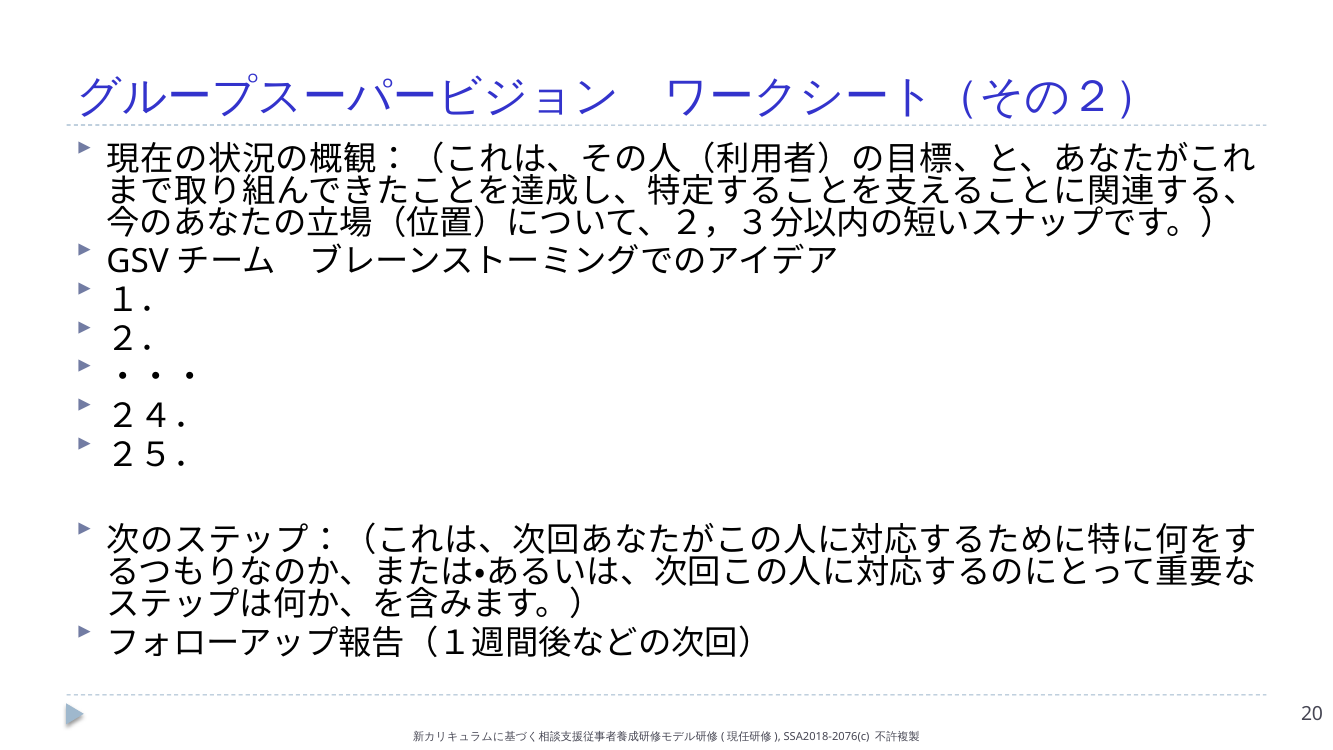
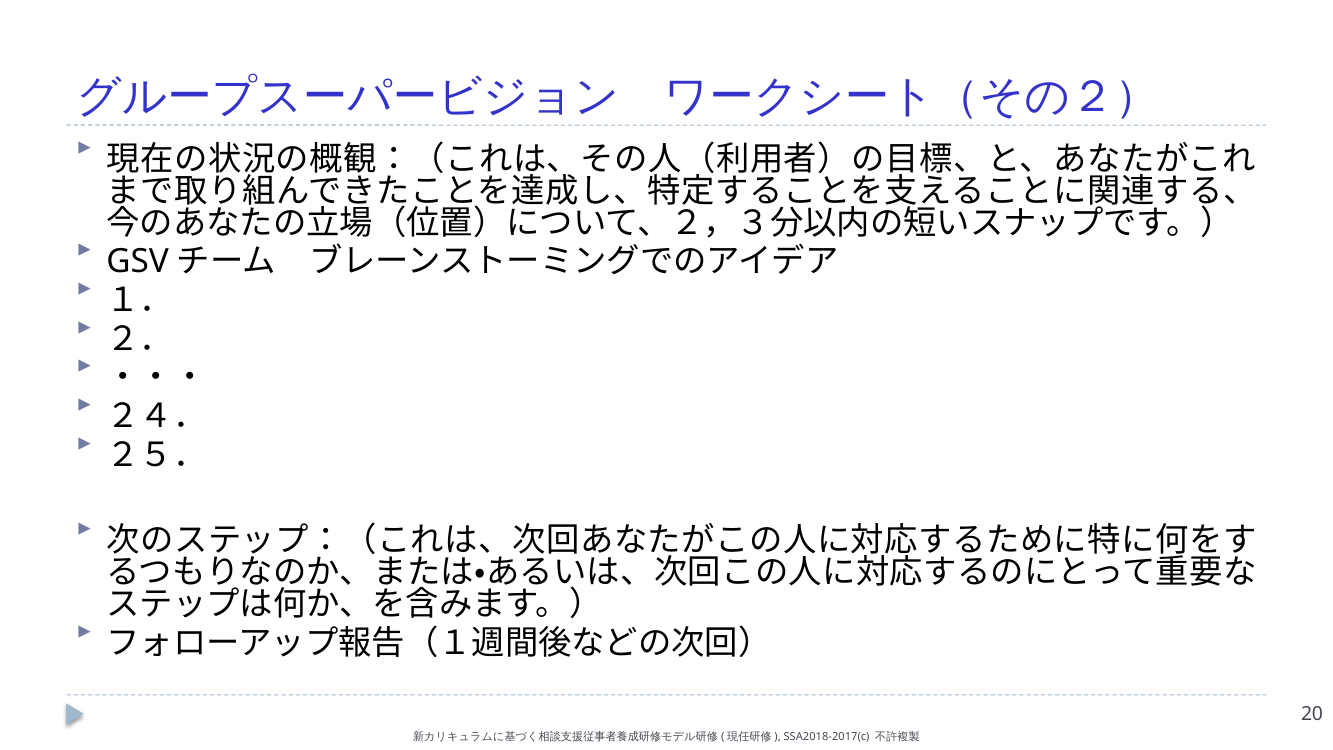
SSA2018-2076(c: SSA2018-2076(c -> SSA2018-2017(c
